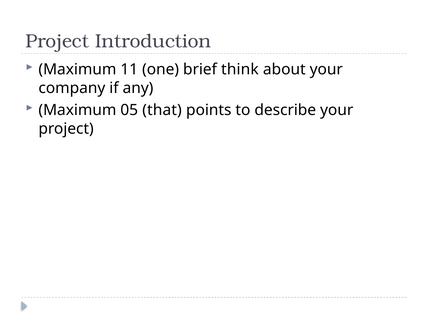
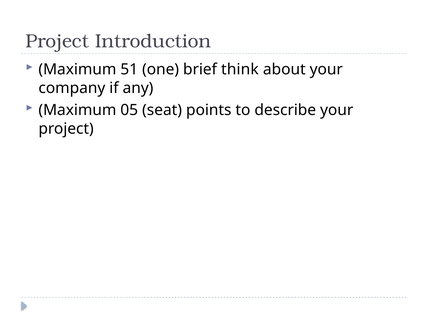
11: 11 -> 51
that: that -> seat
